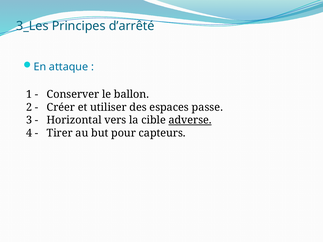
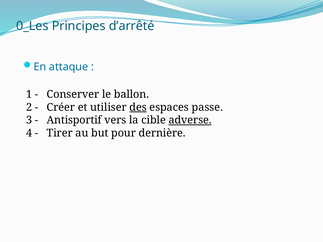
3_Les: 3_Les -> 0_Les
des underline: none -> present
Horizontal: Horizontal -> Antisportif
capteurs: capteurs -> dernière
